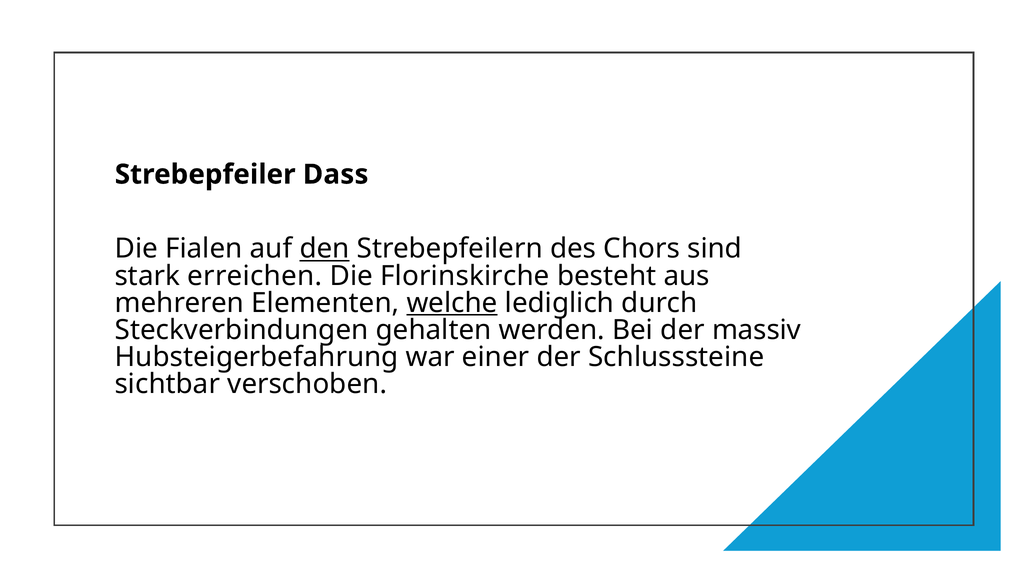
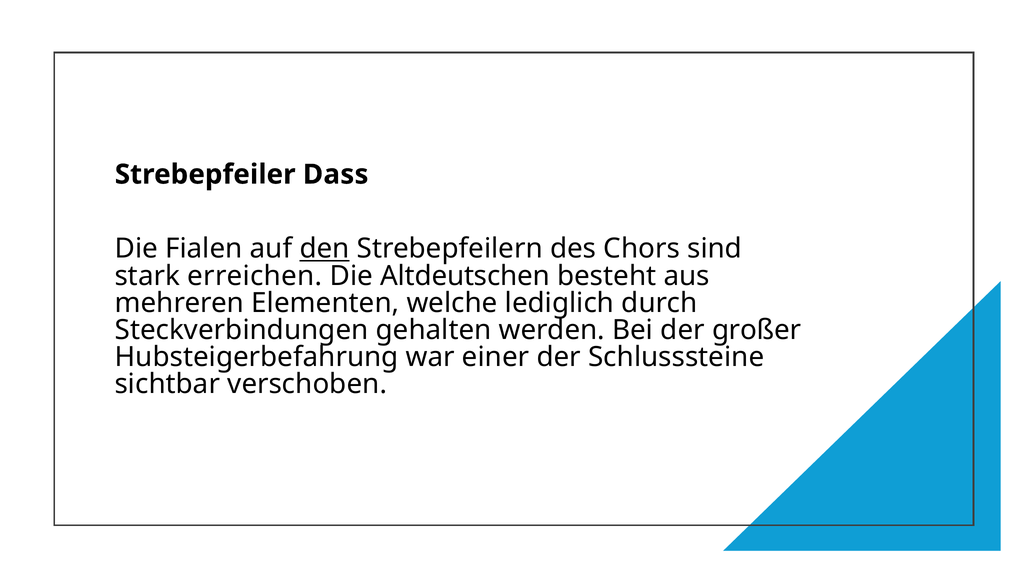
Florinskirche: Florinskirche -> Altdeutschen
welche underline: present -> none
massiv: massiv -> großer
